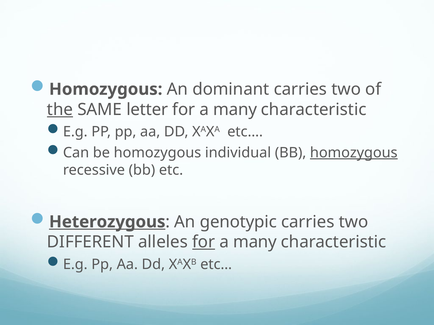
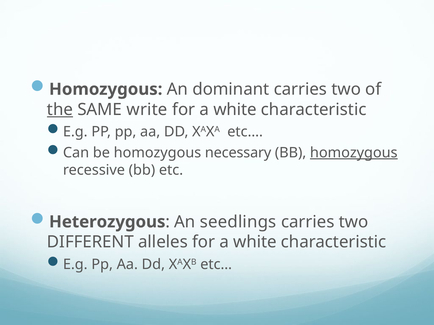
letter: letter -> write
many at (235, 110): many -> white
individual: individual -> necessary
Heterozygous underline: present -> none
genotypic: genotypic -> seedlings
for at (204, 242) underline: present -> none
many at (255, 242): many -> white
